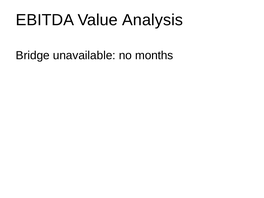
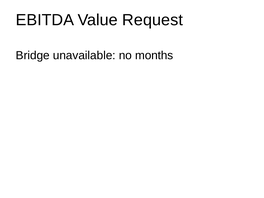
Analysis: Analysis -> Request
